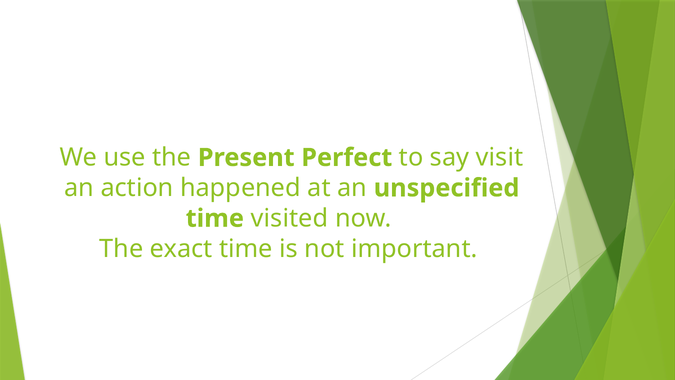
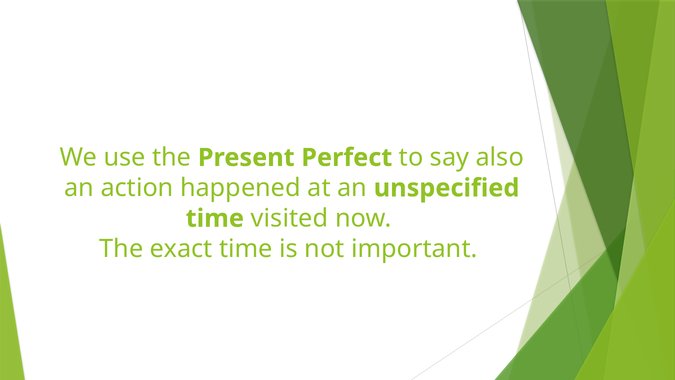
visit: visit -> also
